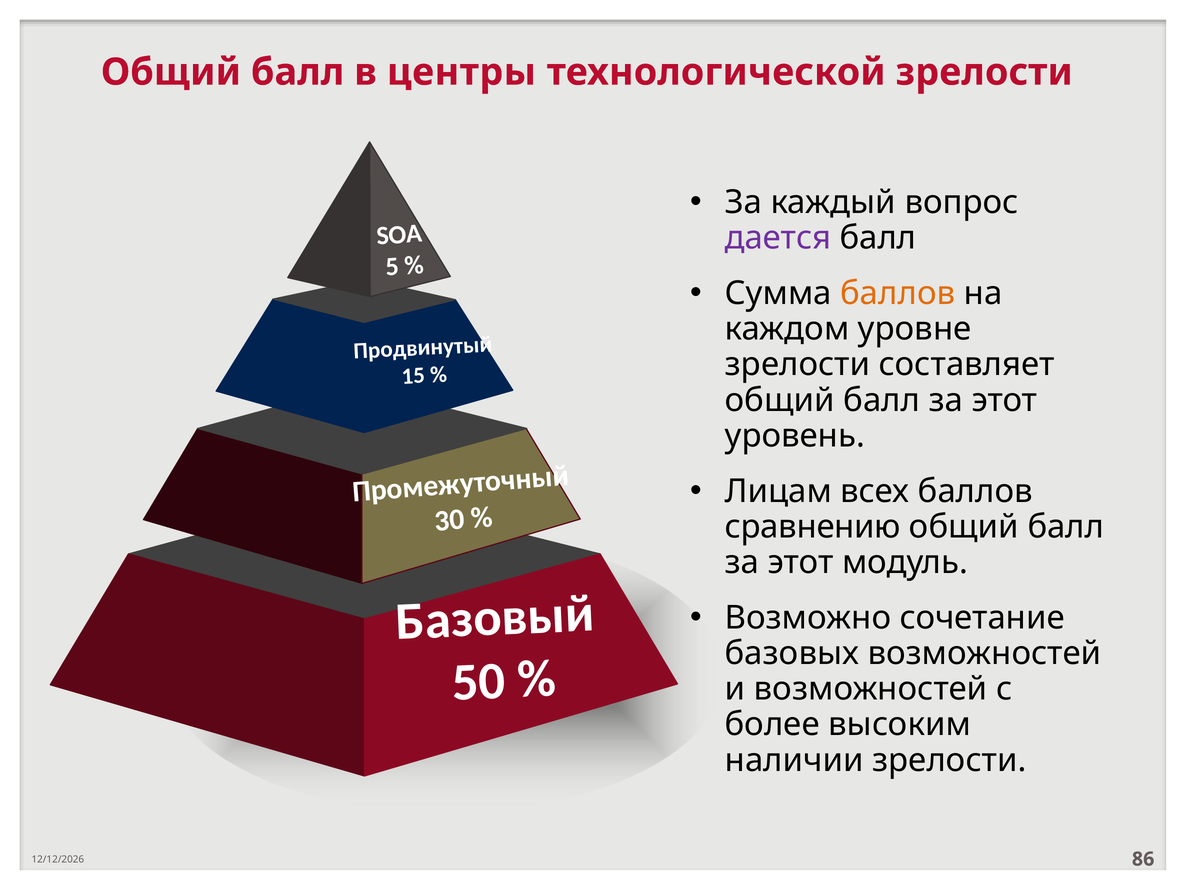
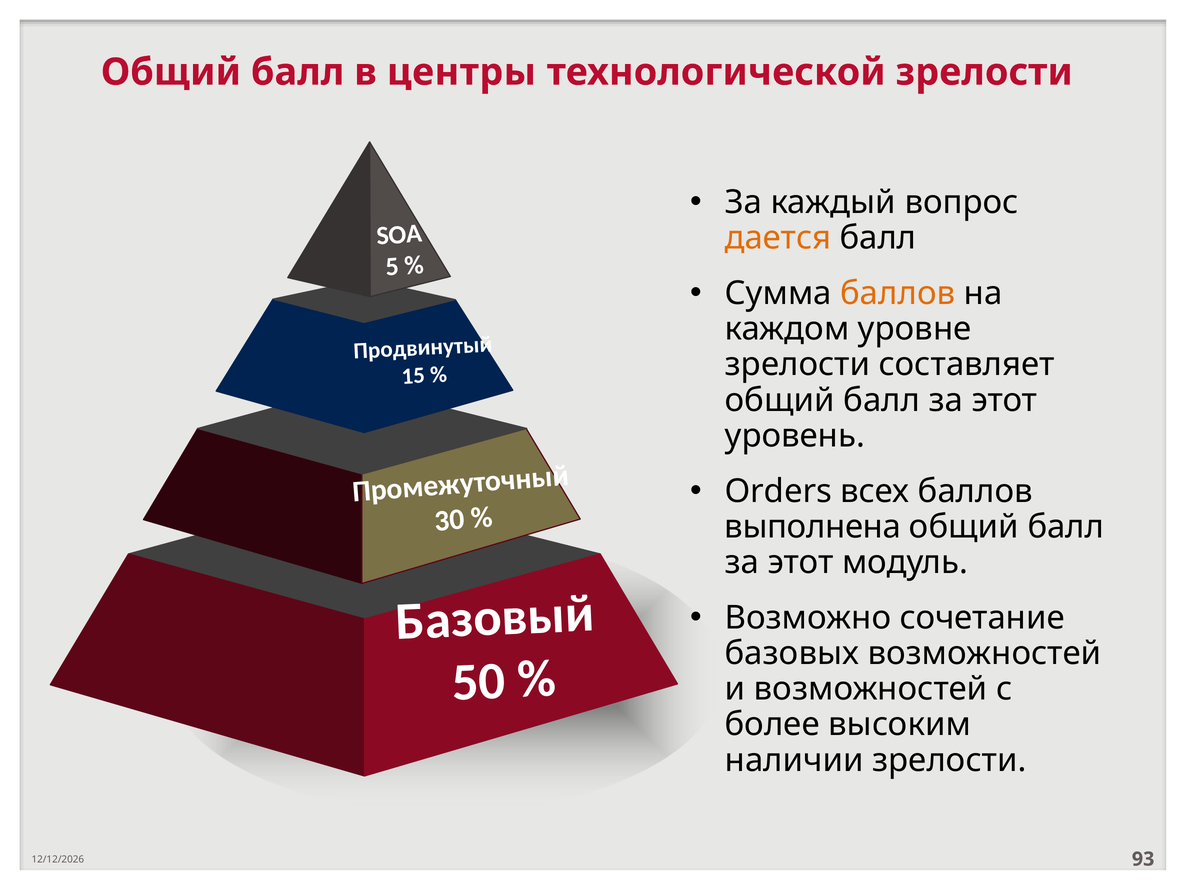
дается colour: purple -> orange
Лицам: Лицам -> Orders
сравнению: сравнению -> выполнена
86: 86 -> 93
